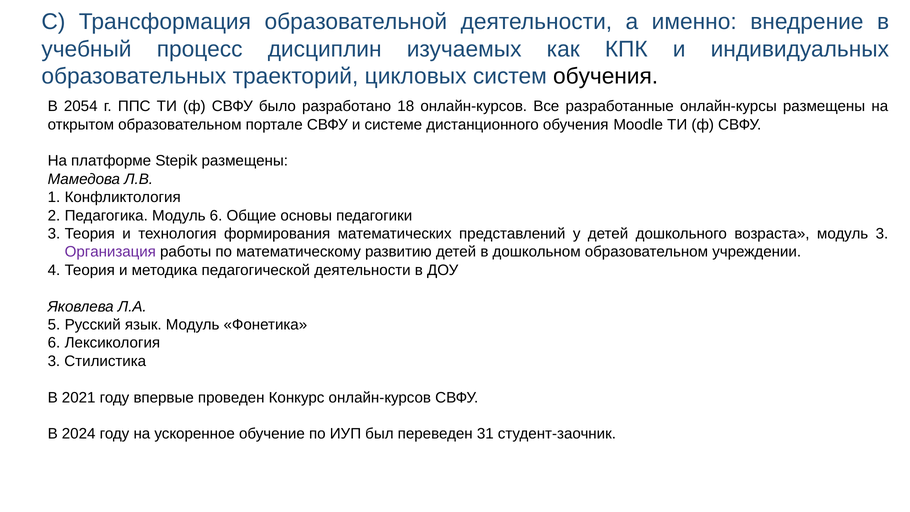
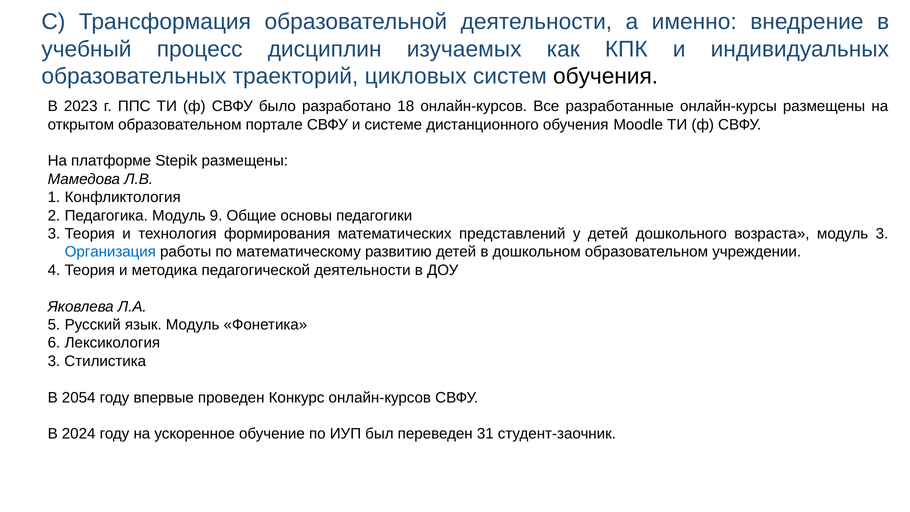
2054: 2054 -> 2023
Модуль 6: 6 -> 9
Организация colour: purple -> blue
2021: 2021 -> 2054
